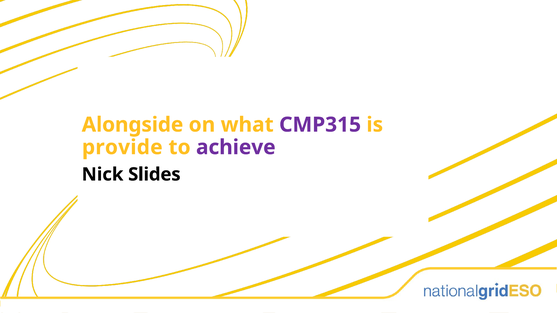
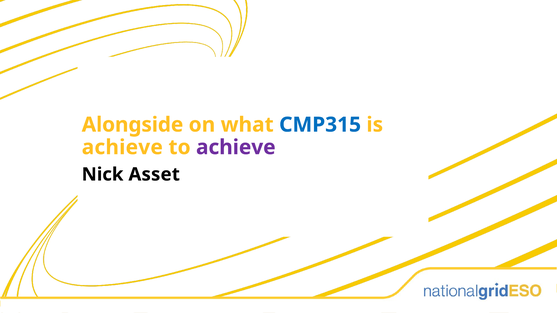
CMP315 colour: purple -> blue
provide at (122, 147): provide -> achieve
Slides: Slides -> Asset
